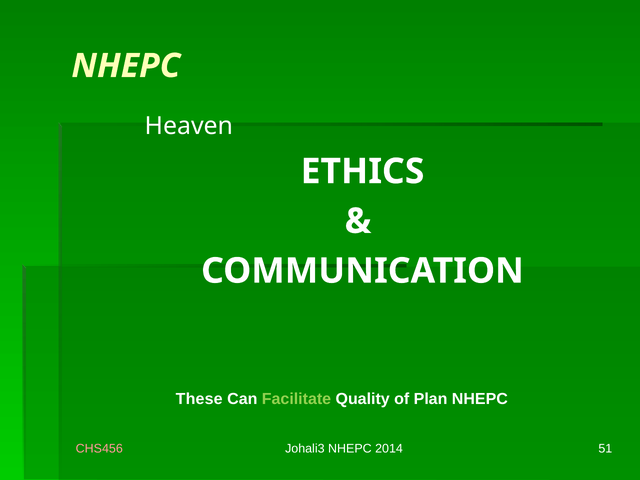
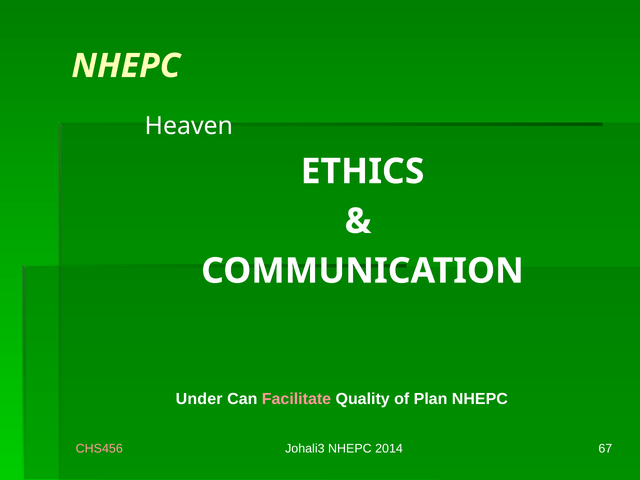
These: These -> Under
Facilitate colour: light green -> pink
51: 51 -> 67
